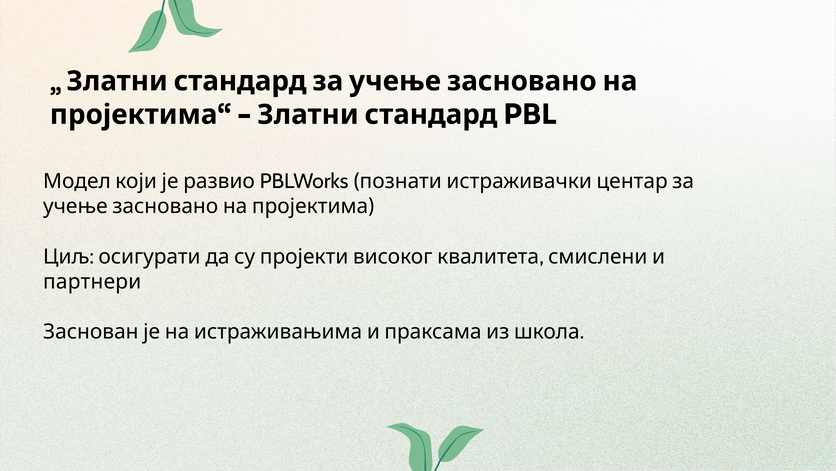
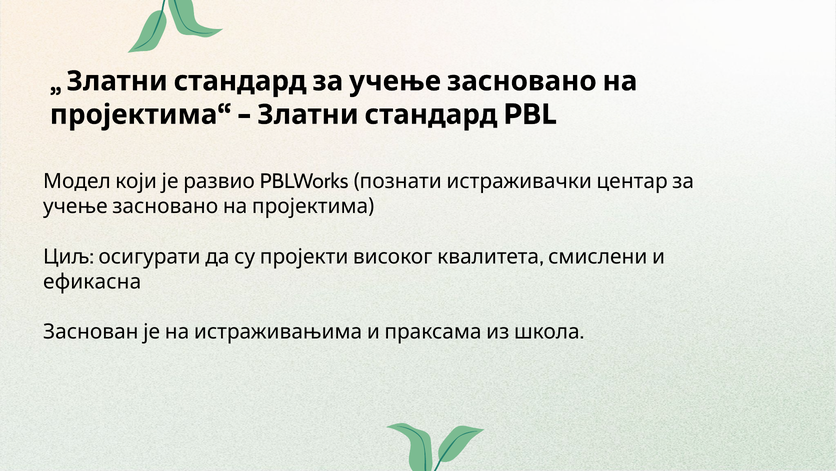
партнери: партнери -> ефикасна
